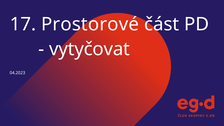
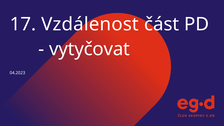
Prostorové: Prostorové -> Vzdálenost
